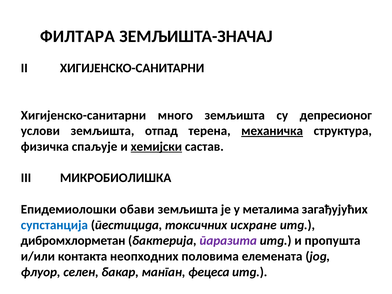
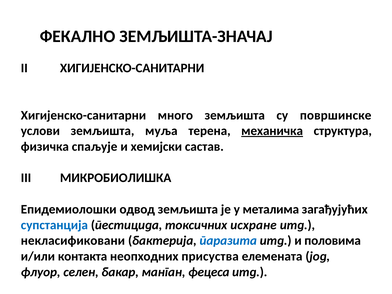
ФИЛТАРА: ФИЛТАРА -> ФЕКАЛНО
депресионог: депресионог -> површинске
отпад: отпад -> муља
хемијски underline: present -> none
обави: обави -> одвод
дибромхлорметан: дибромхлорметан -> некласификовани
паразита colour: purple -> blue
пропушта: пропушта -> половима
половима: половима -> присуства
